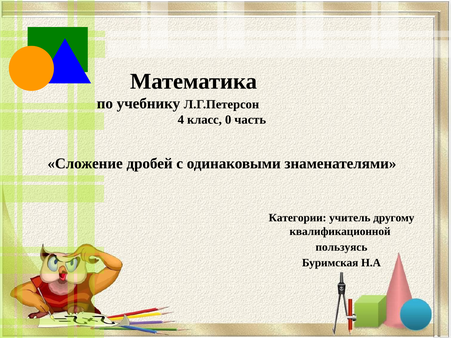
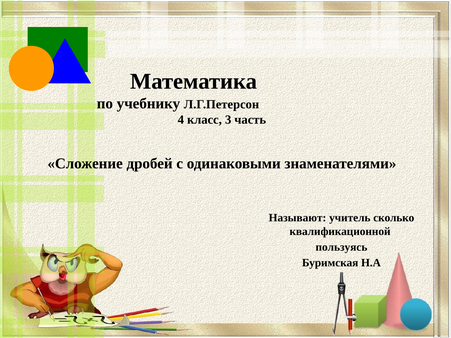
0: 0 -> 3
Категории: Категории -> Называют
другому: другому -> сколько
